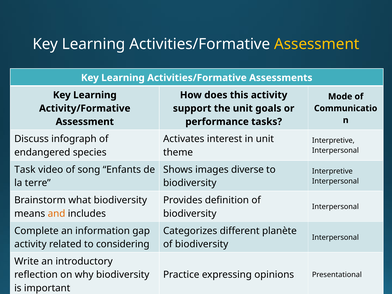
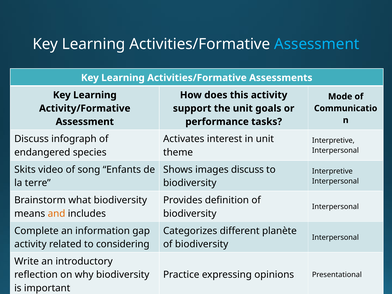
Assessment at (317, 44) colour: yellow -> light blue
Task: Task -> Skits
images diverse: diverse -> discuss
